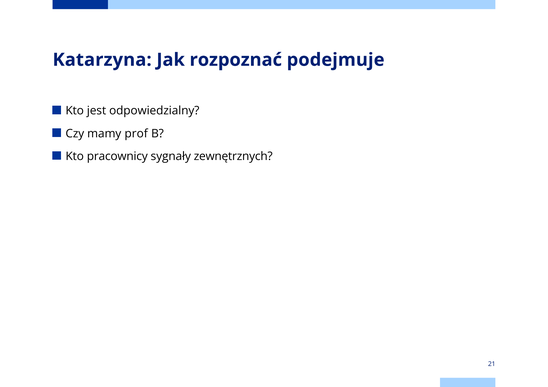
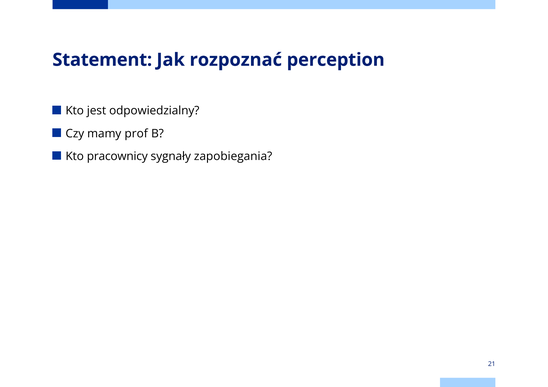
Katarzyna: Katarzyna -> Statement
podejmuje: podejmuje -> perception
zewnętrznych: zewnętrznych -> zapobiegania
